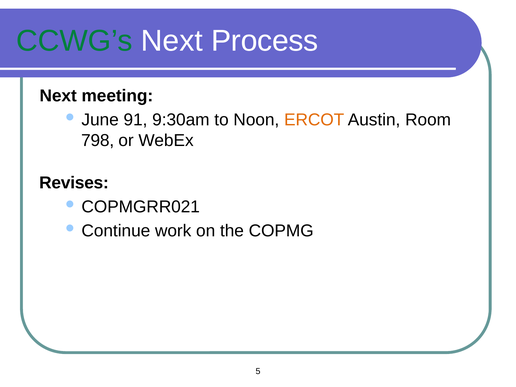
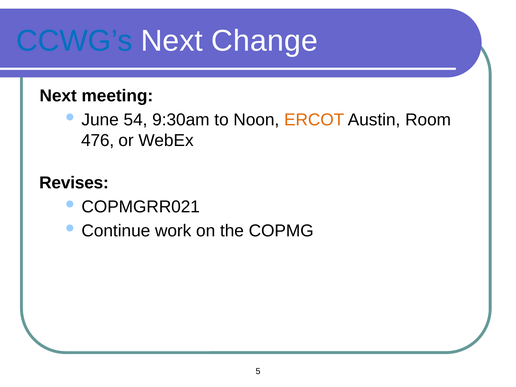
CCWG’s colour: green -> blue
Process: Process -> Change
91: 91 -> 54
798: 798 -> 476
